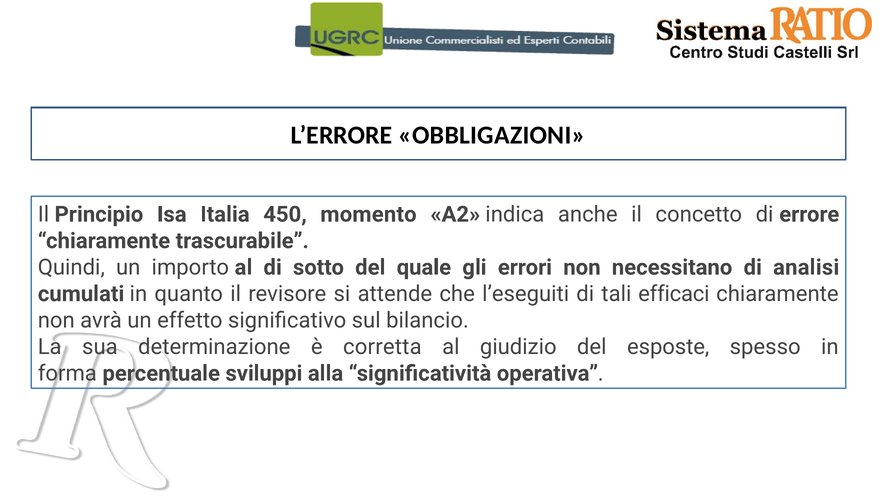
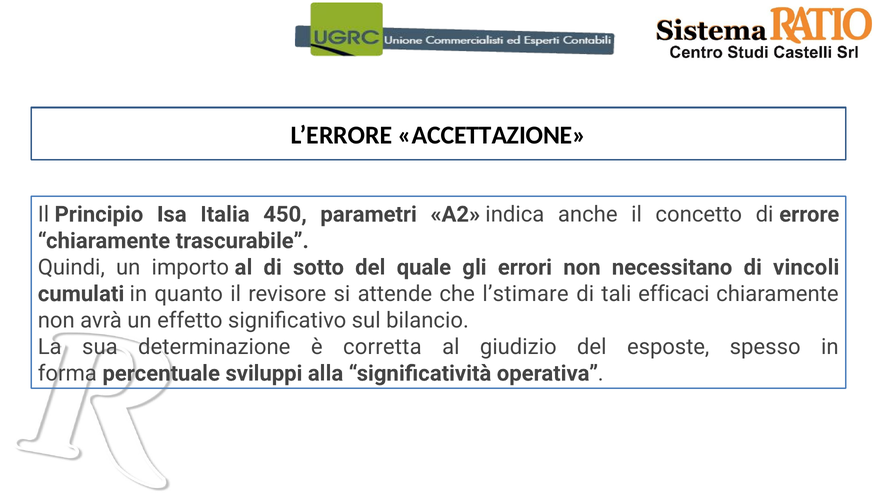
OBBLIGAZIONI: OBBLIGAZIONI -> ACCETTAZIONE
momento: momento -> parametri
analisi: analisi -> vincoli
l’eseguiti: l’eseguiti -> l’stimare
